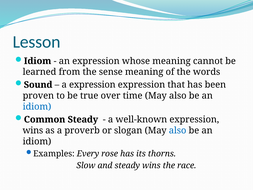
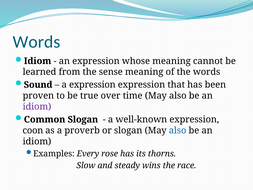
Lesson at (37, 42): Lesson -> Words
idiom at (37, 107) colour: blue -> purple
Common Steady: Steady -> Slogan
wins at (33, 130): wins -> coon
